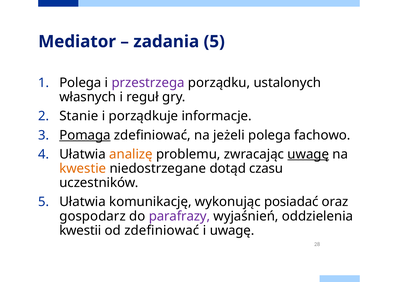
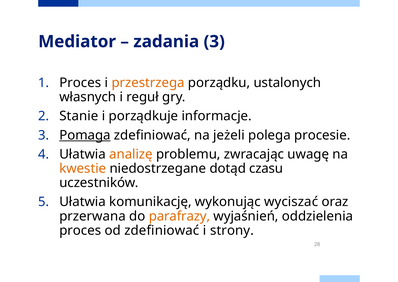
zadania 5: 5 -> 3
1 Polega: Polega -> Proces
przestrzega colour: purple -> orange
fachowo: fachowo -> procesie
uwagę at (308, 154) underline: present -> none
posiadać: posiadać -> wyciszać
gospodarz: gospodarz -> przerwana
parafrazy colour: purple -> orange
kwestii at (80, 230): kwestii -> proces
i uwagę: uwagę -> strony
